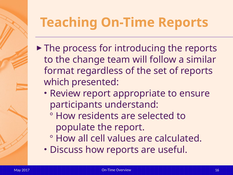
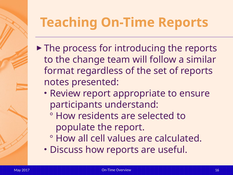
which: which -> notes
